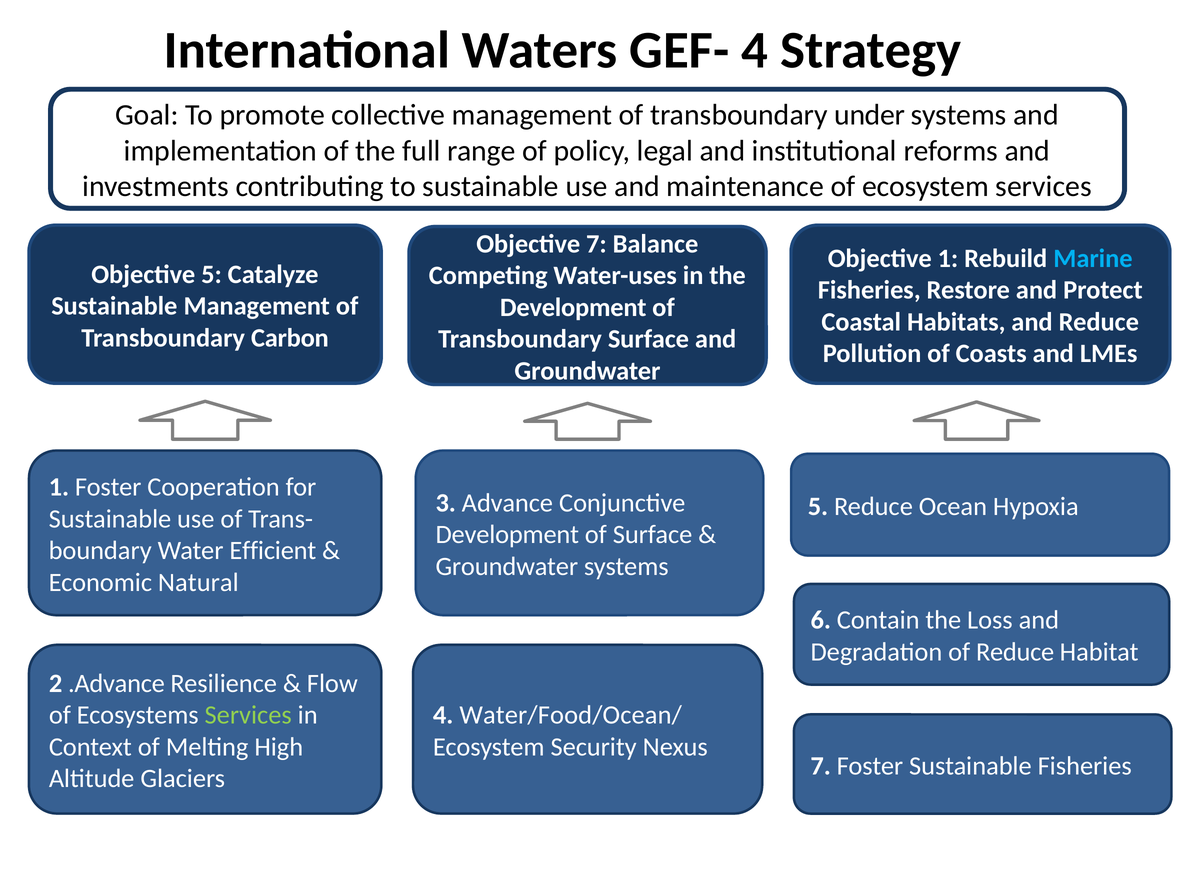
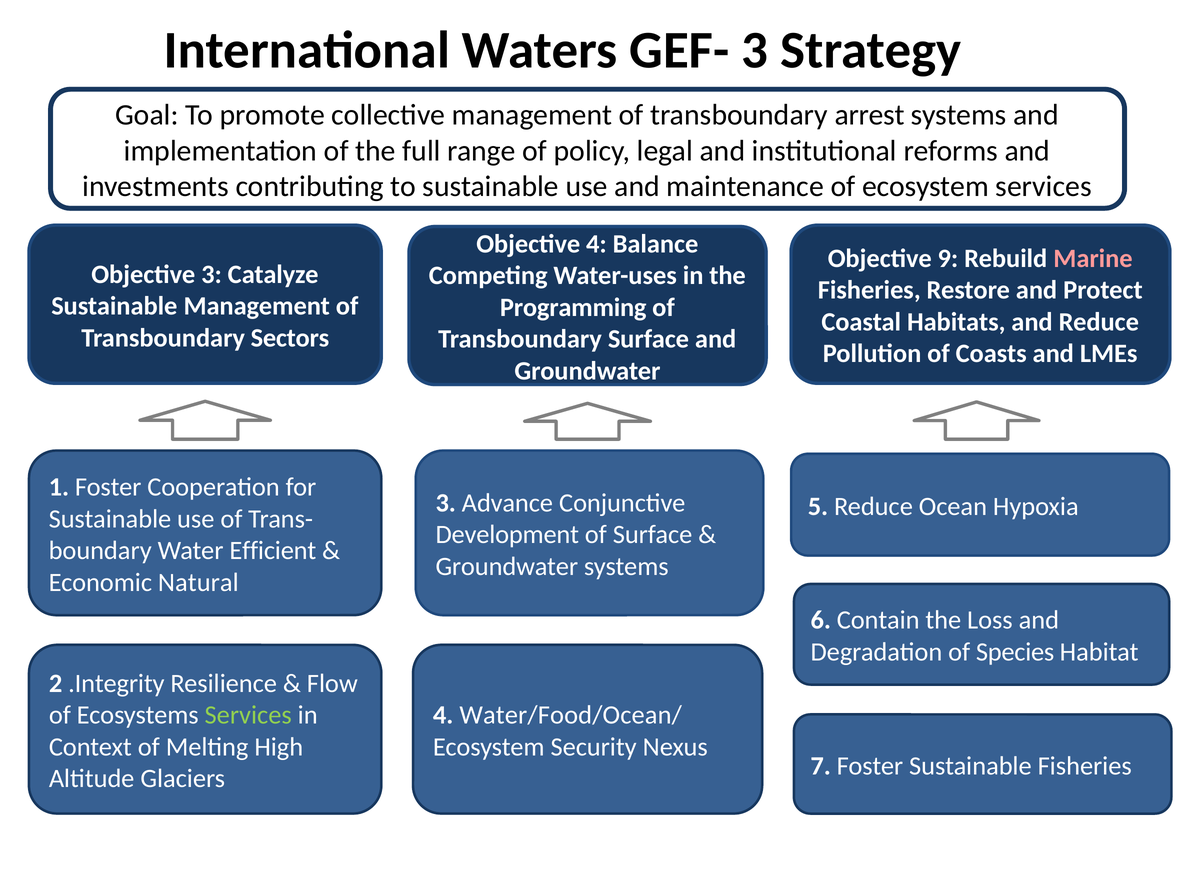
GEF- 4: 4 -> 3
under: under -> arrest
Objective 7: 7 -> 4
Objective 1: 1 -> 9
Marine colour: light blue -> pink
Objective 5: 5 -> 3
Development at (573, 307): Development -> Programming
Carbon: Carbon -> Sectors
of Reduce: Reduce -> Species
.Advance: .Advance -> .Integrity
